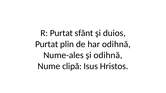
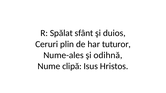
R Purtat: Purtat -> Spălat
Purtat at (47, 44): Purtat -> Ceruri
har odihnă: odihnă -> tuturor
